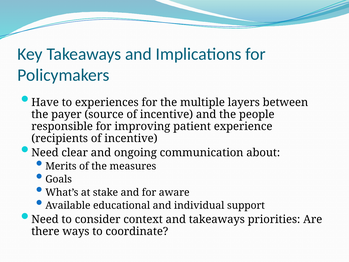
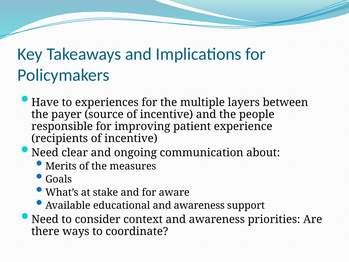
educational and individual: individual -> awareness
context and takeaways: takeaways -> awareness
